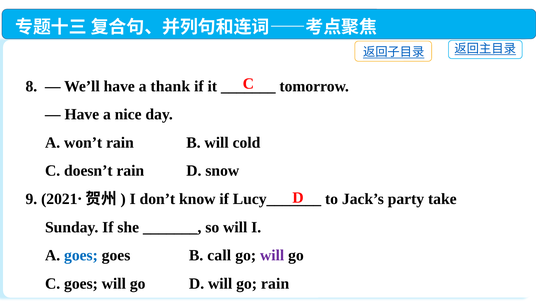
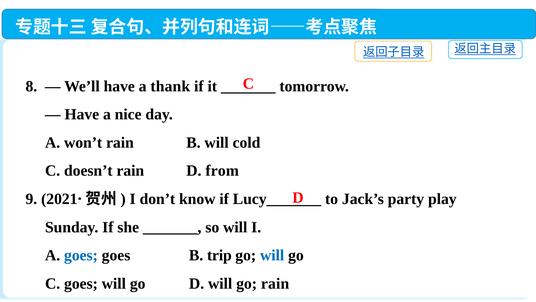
snow: snow -> from
take: take -> play
call: call -> trip
will at (272, 255) colour: purple -> blue
